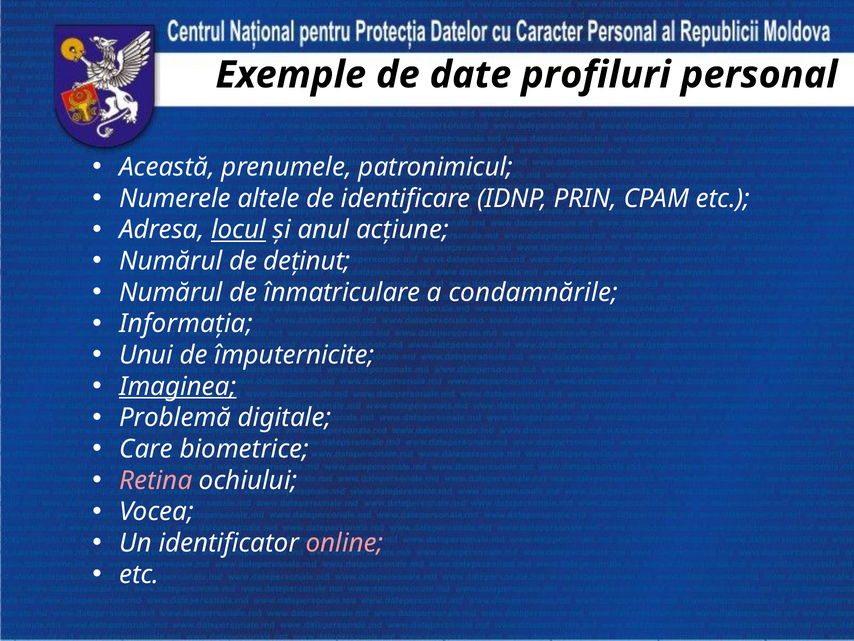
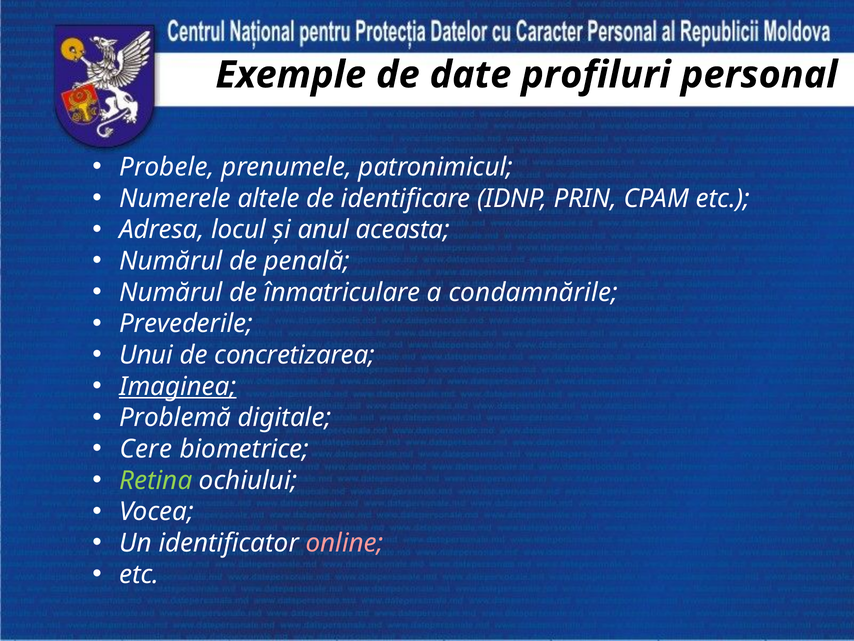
Această: Această -> Probele
locul underline: present -> none
acțiune: acțiune -> aceasta
deținut: deținut -> penală
Informația: Informația -> Prevederile
împuternicite: împuternicite -> concretizarea
Care: Care -> Cere
Retina colour: pink -> light green
